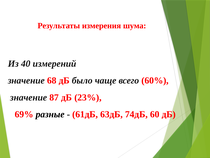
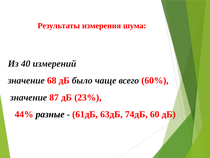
69%: 69% -> 44%
